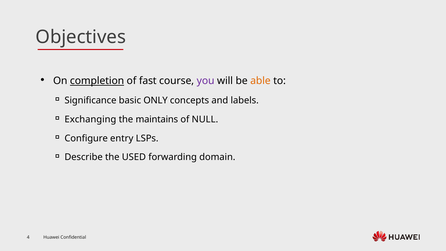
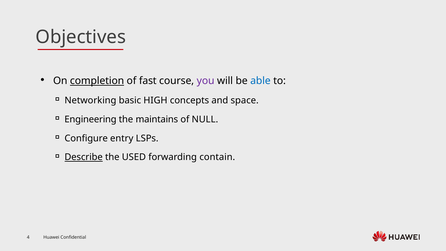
able colour: orange -> blue
Significance: Significance -> Networking
ONLY: ONLY -> HIGH
labels: labels -> space
Exchanging: Exchanging -> Engineering
Describe underline: none -> present
domain: domain -> contain
